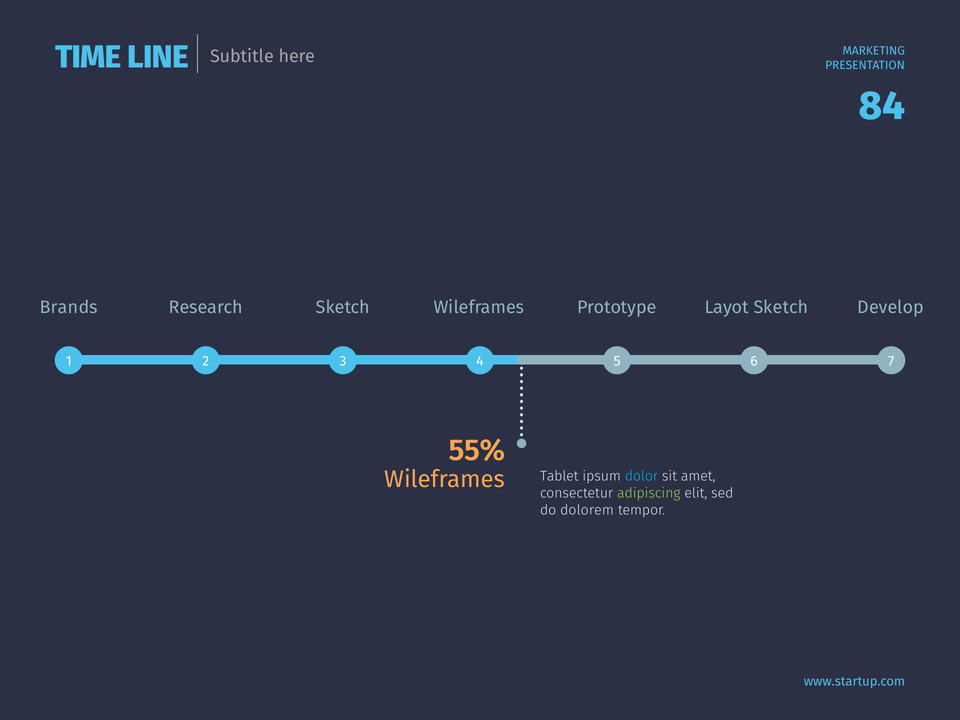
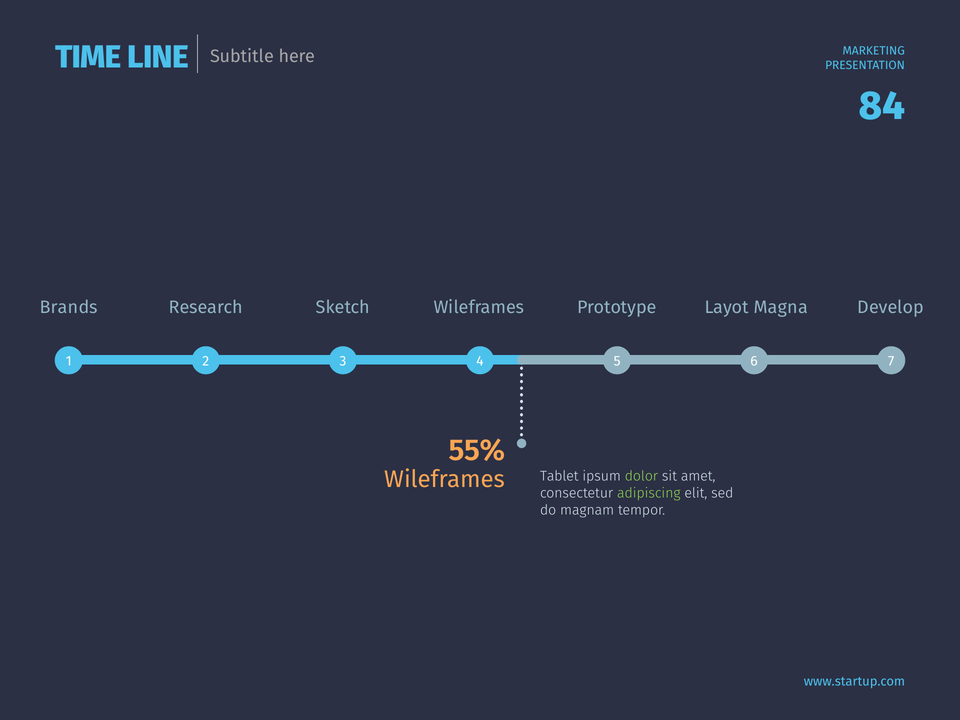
Layot Sketch: Sketch -> Magna
dolor colour: light blue -> light green
dolorem: dolorem -> magnam
